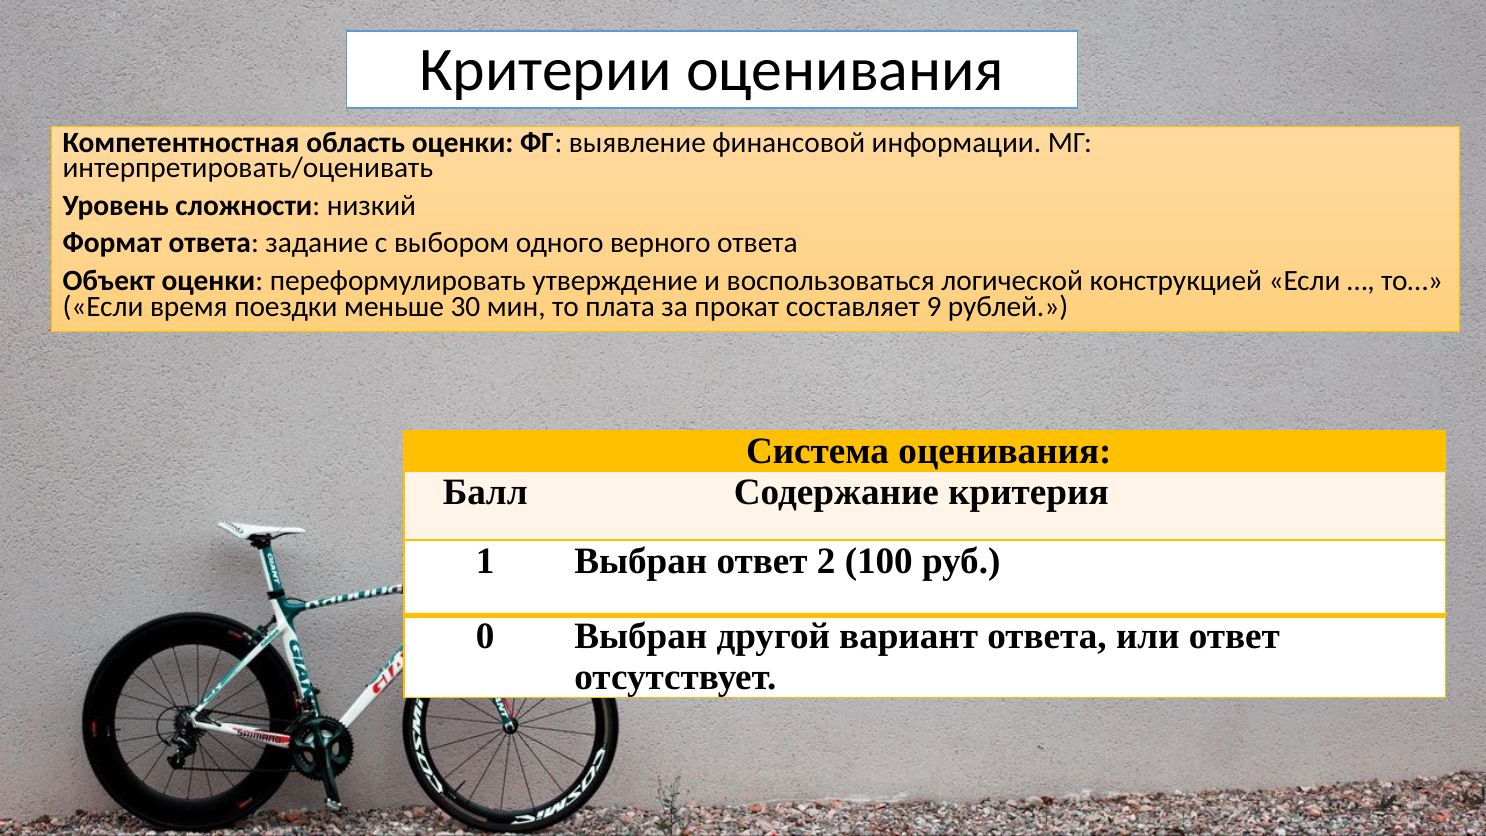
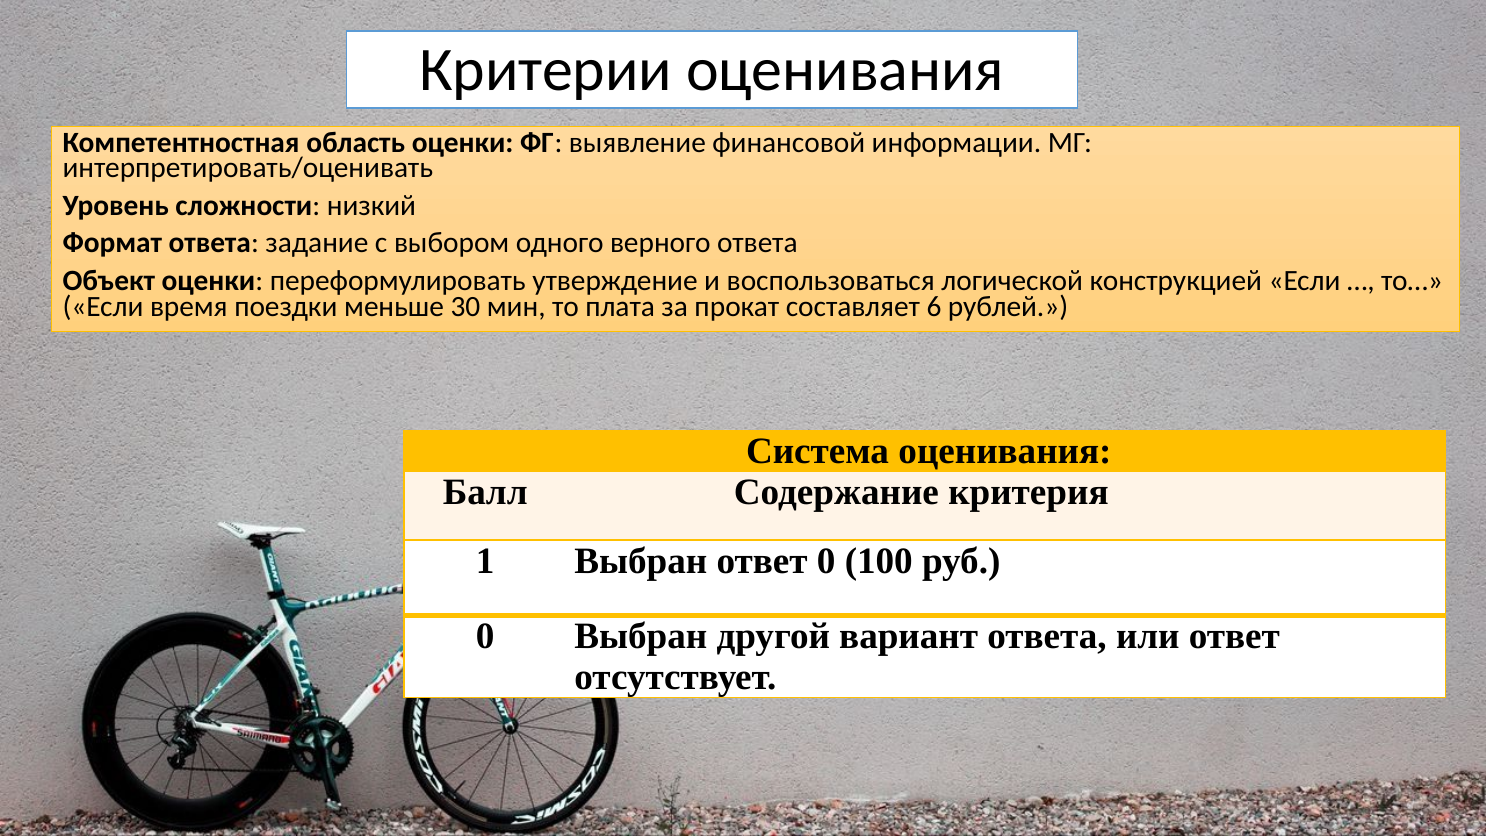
9: 9 -> 6
ответ 2: 2 -> 0
